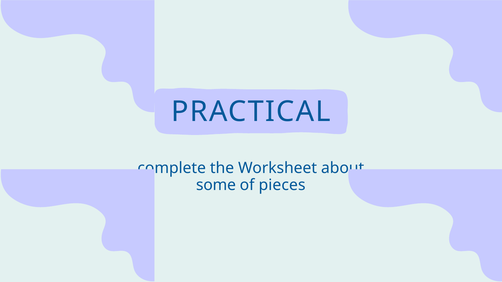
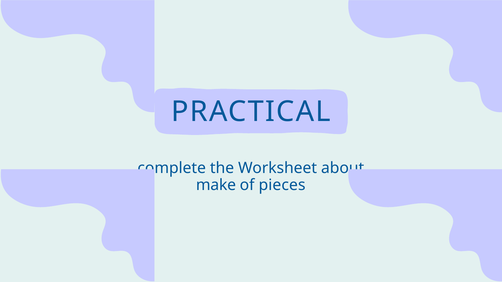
some: some -> make
